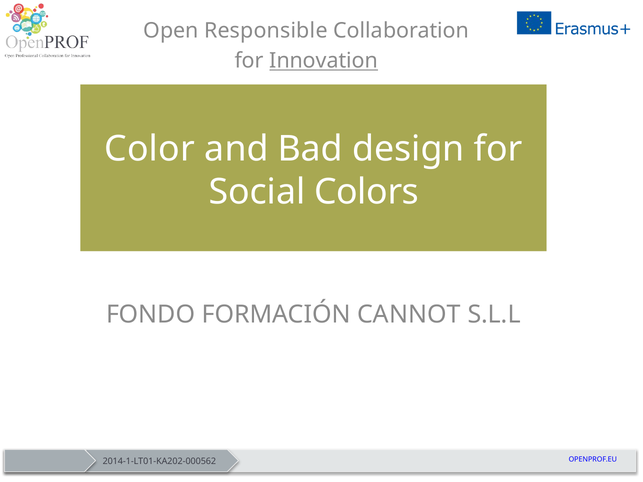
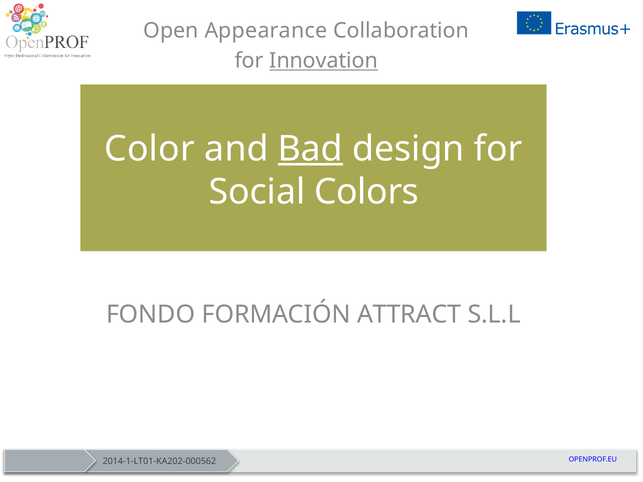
Responsible: Responsible -> Appearance
Bad underline: none -> present
CANNOT: CANNOT -> ATTRACT
